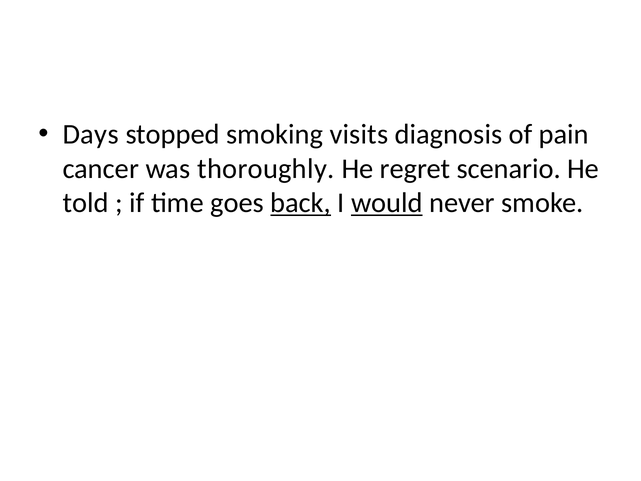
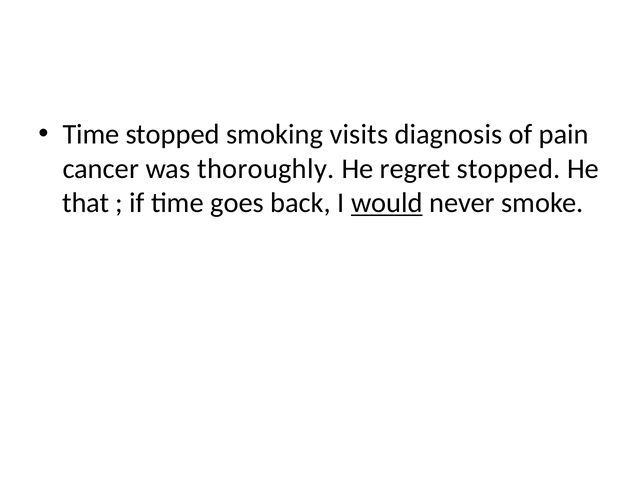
Days at (91, 134): Days -> Time
regret scenario: scenario -> stopped
told: told -> that
back underline: present -> none
